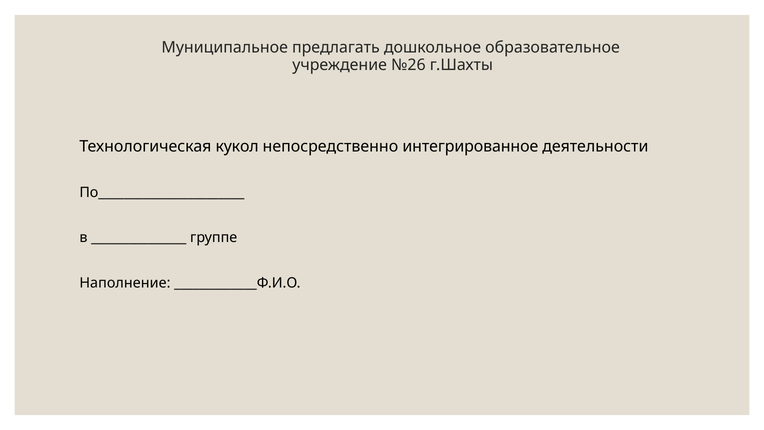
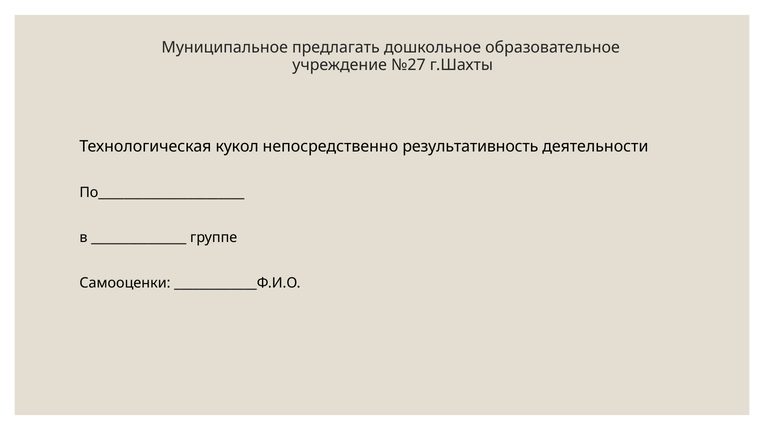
№26: №26 -> №27
интегрированное: интегрированное -> результативность
Наполнение: Наполнение -> Самооценки
